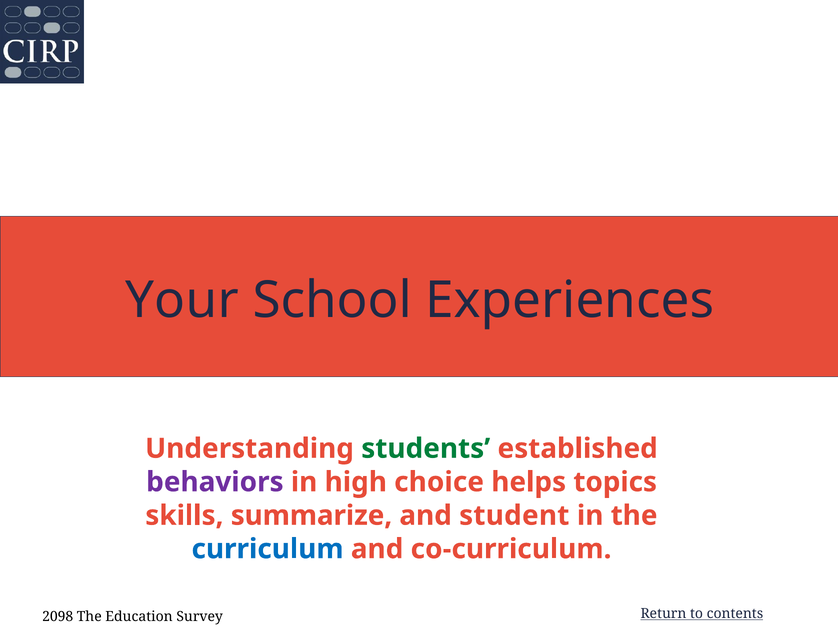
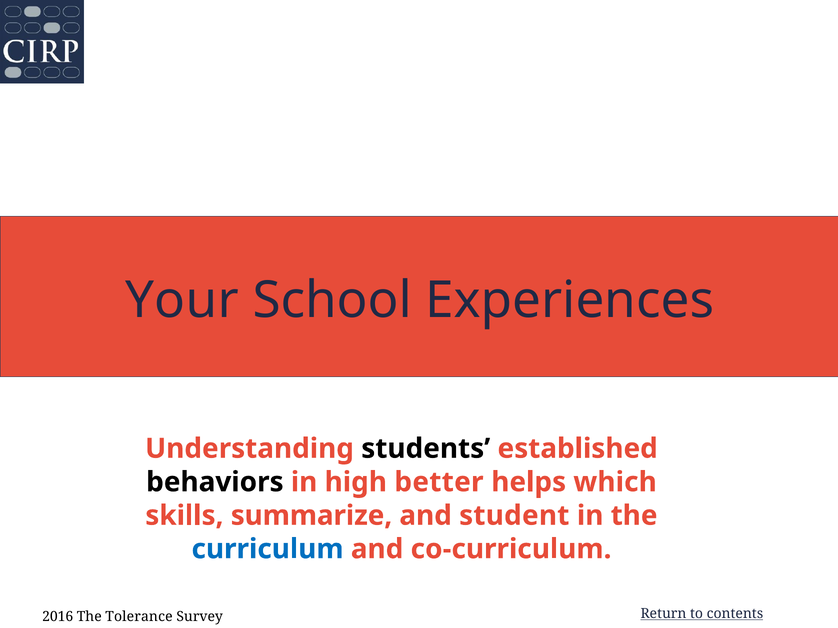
students colour: green -> black
behaviors colour: purple -> black
choice: choice -> better
topics: topics -> which
2098: 2098 -> 2016
Education: Education -> Tolerance
